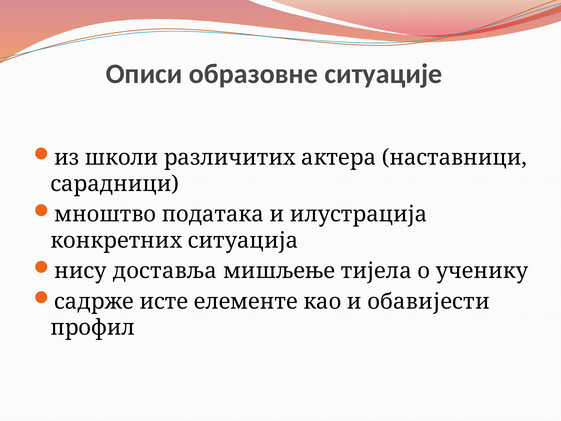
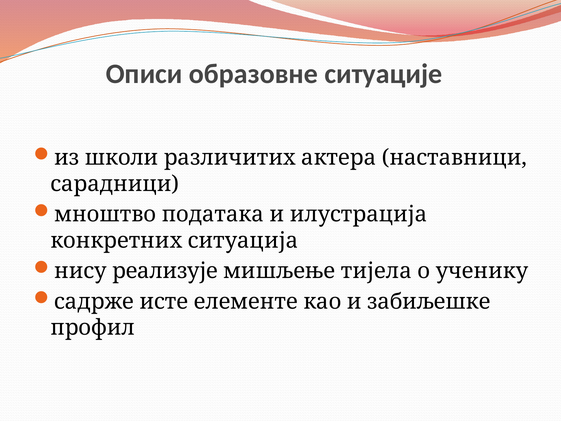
доставља: доставља -> реализује
обавијести: обавијести -> забиљешке
